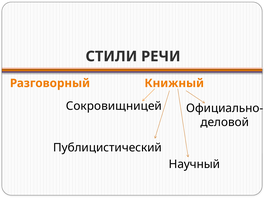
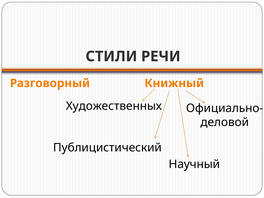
Сокровищницей: Сокровищницей -> Художественных
